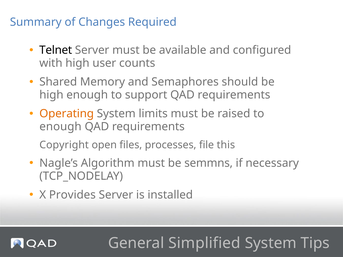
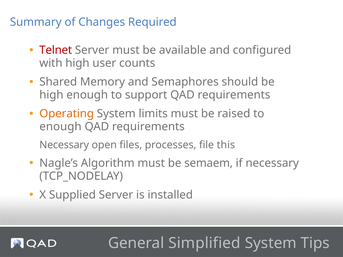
Telnet colour: black -> red
Copyright at (64, 145): Copyright -> Necessary
semmns: semmns -> semaem
Provides: Provides -> Supplied
